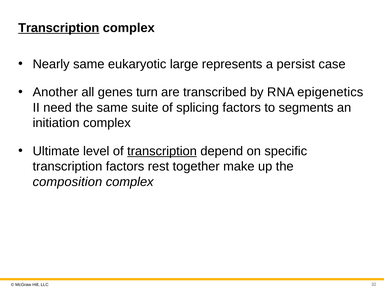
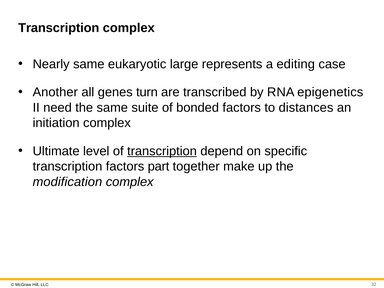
Transcription at (59, 28) underline: present -> none
persist: persist -> editing
splicing: splicing -> bonded
segments: segments -> distances
rest: rest -> part
composition: composition -> modification
